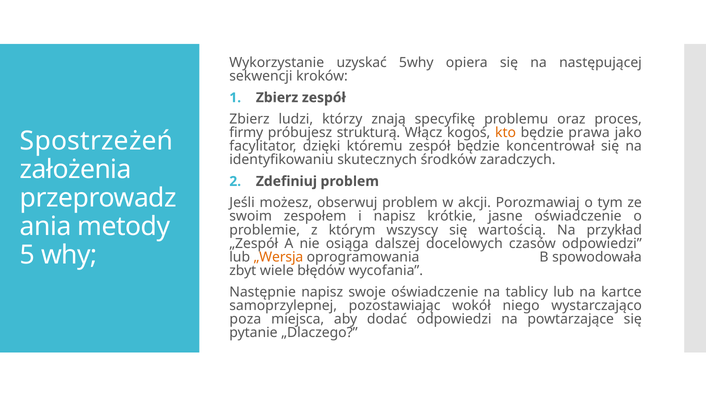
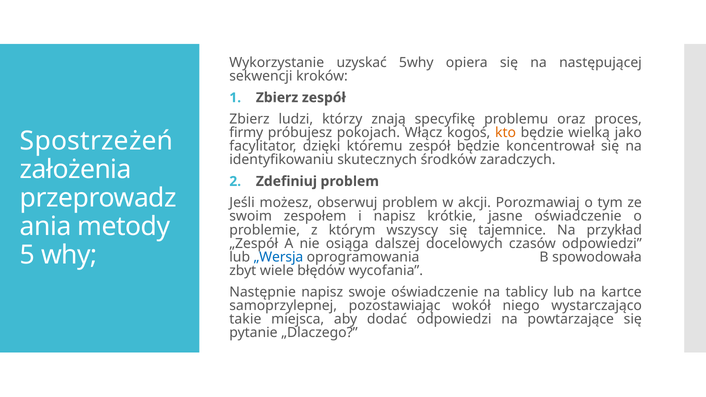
strukturą: strukturą -> pokojach
prawa: prawa -> wielką
wartością: wartością -> tajemnice
„Wersja colour: orange -> blue
poza: poza -> takie
